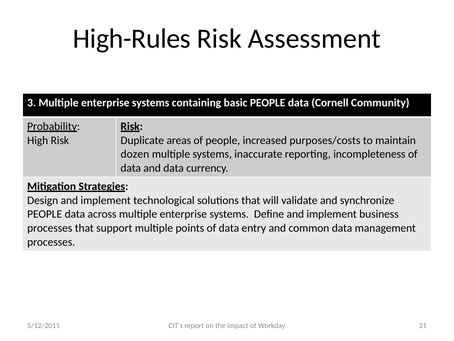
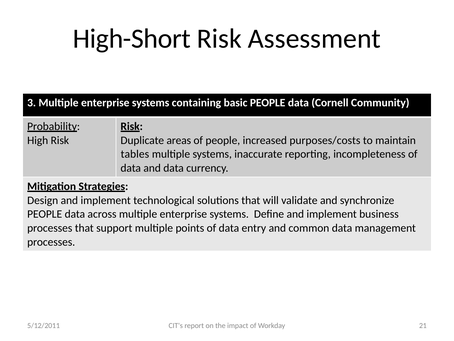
High-Rules: High-Rules -> High-Short
dozen: dozen -> tables
